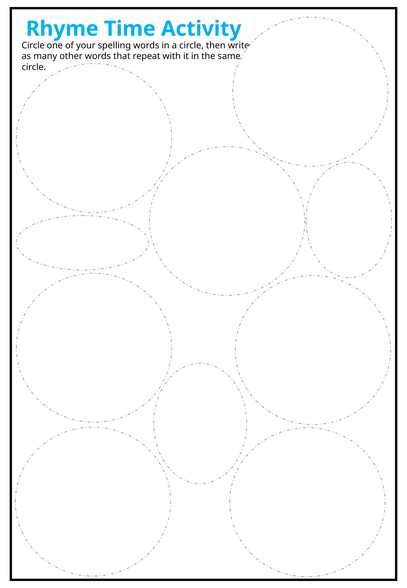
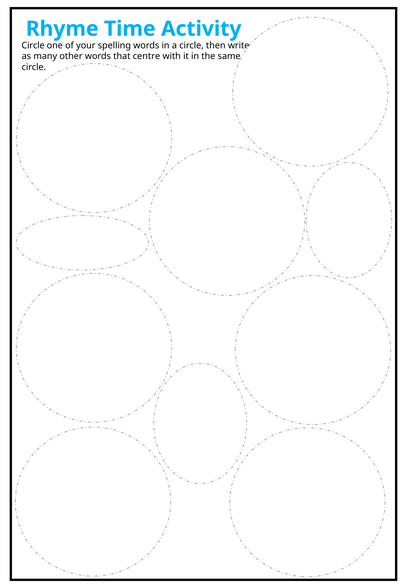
repeat: repeat -> centre
